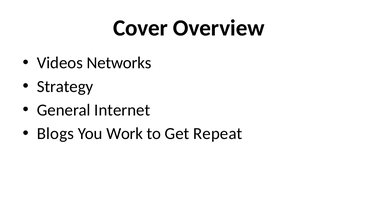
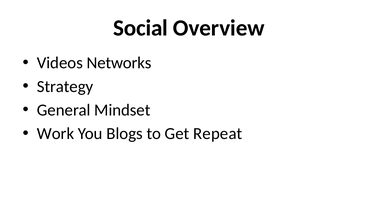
Cover: Cover -> Social
Internet: Internet -> Mindset
Blogs: Blogs -> Work
Work: Work -> Blogs
